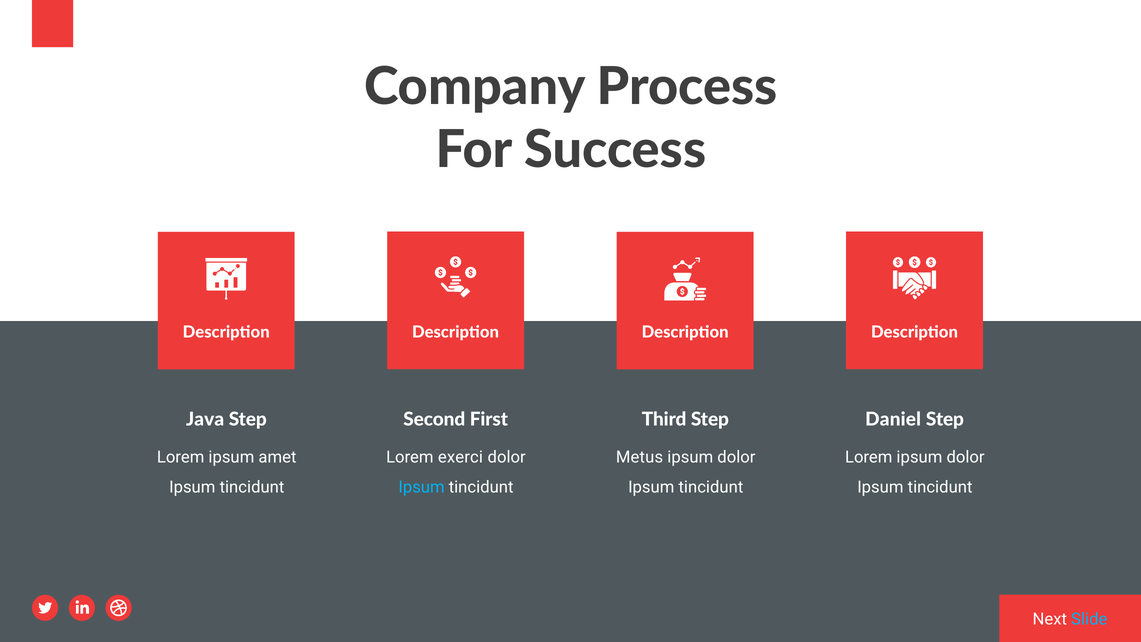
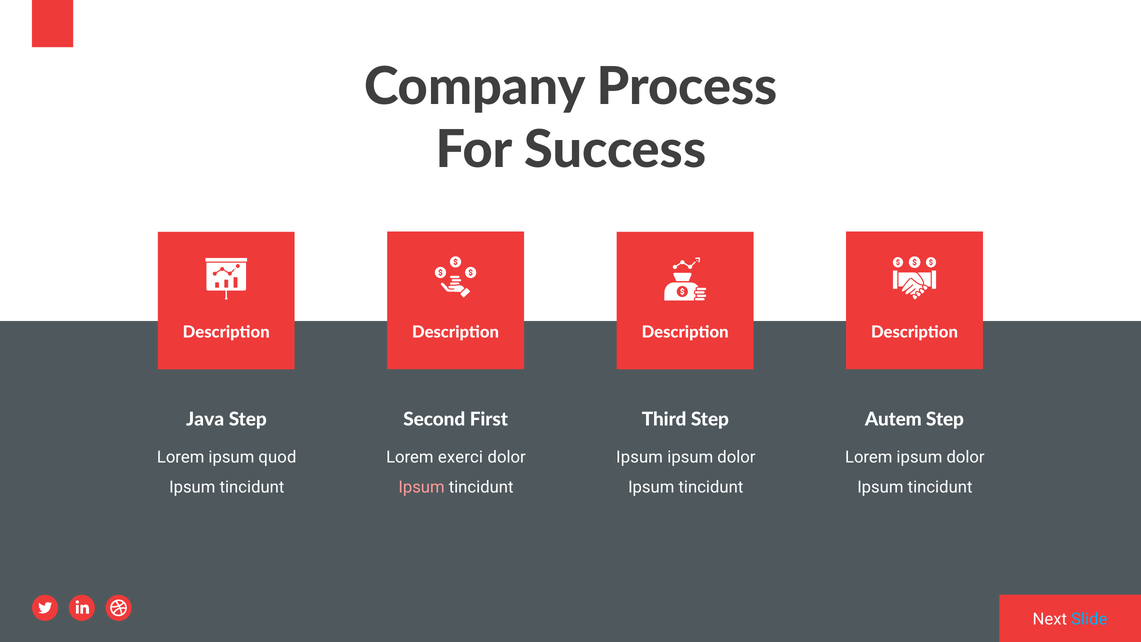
Daniel: Daniel -> Autem
amet: amet -> quod
Metus at (640, 457): Metus -> Ipsum
Ipsum at (421, 487) colour: light blue -> pink
